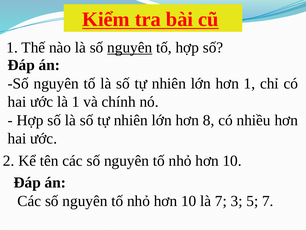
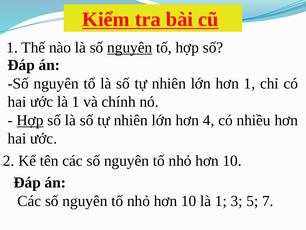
Hợp at (30, 120) underline: none -> present
8: 8 -> 4
10 là 7: 7 -> 1
